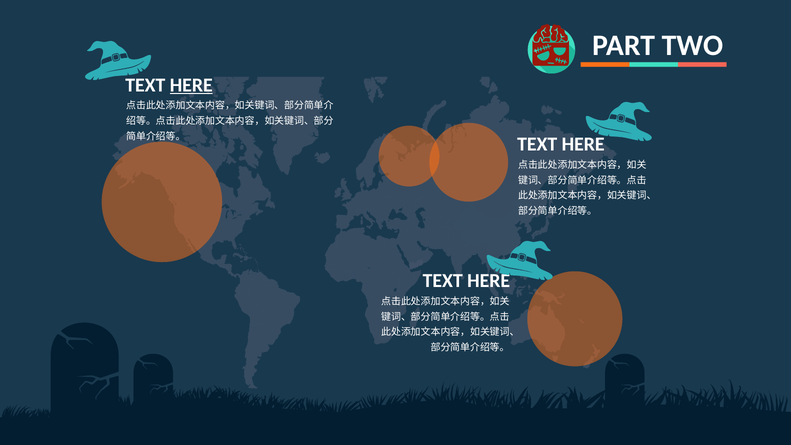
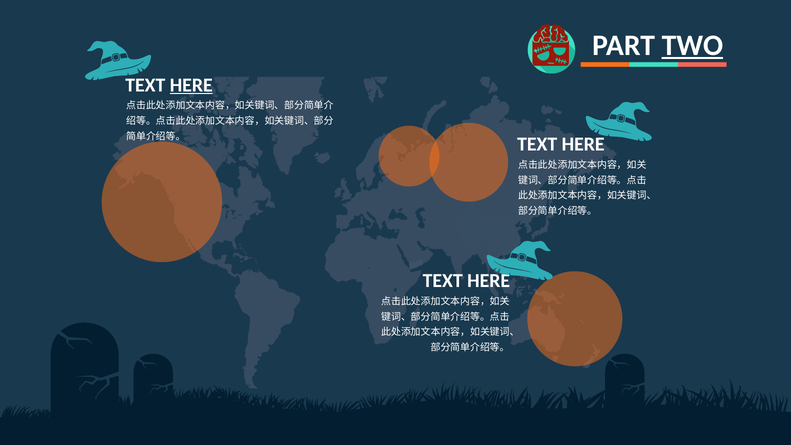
TWO underline: none -> present
